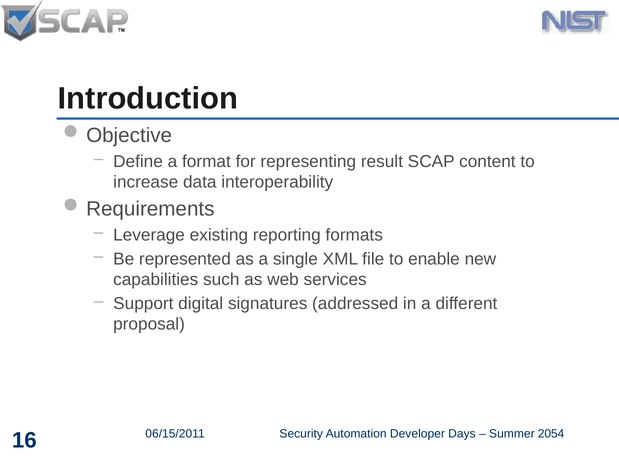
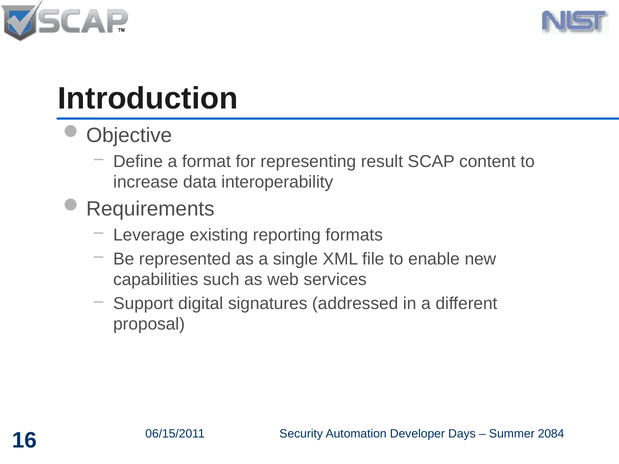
2054: 2054 -> 2084
